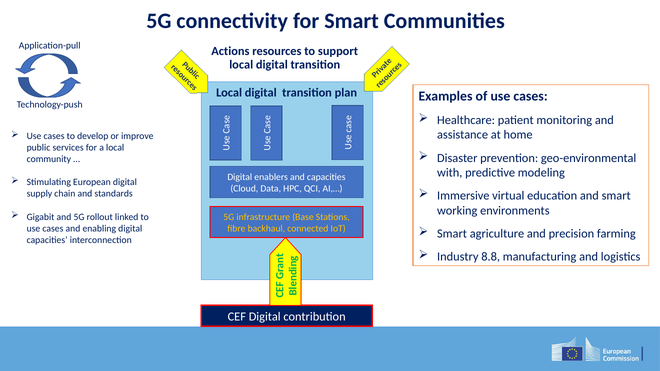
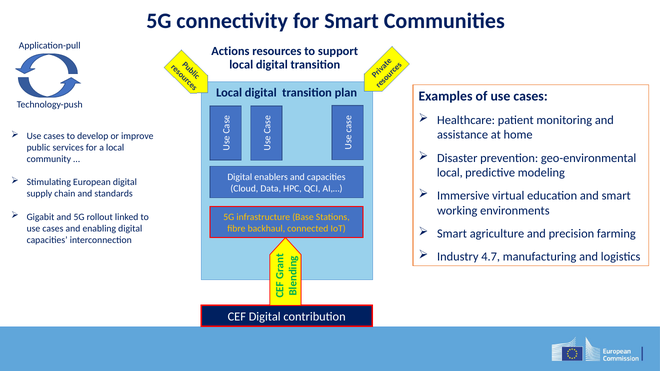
with at (450, 173): with -> local
8.8: 8.8 -> 4.7
